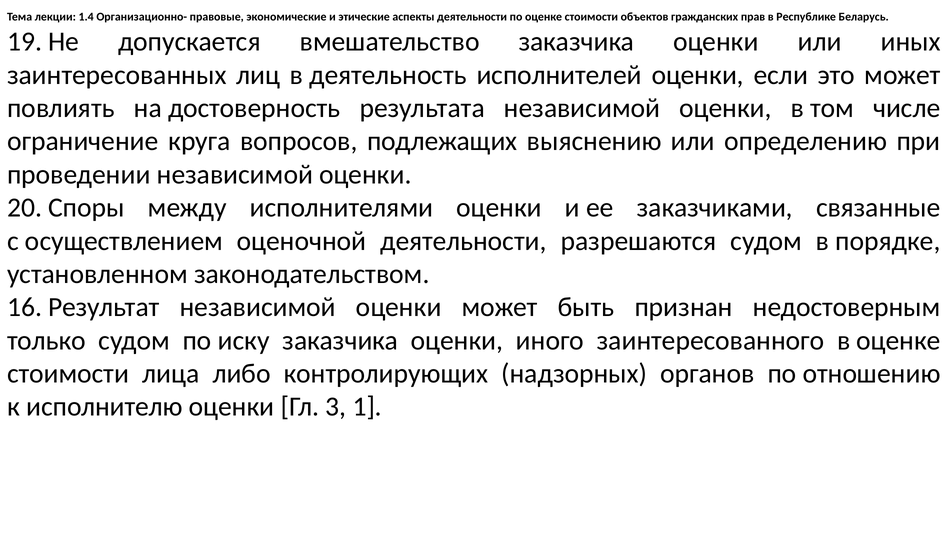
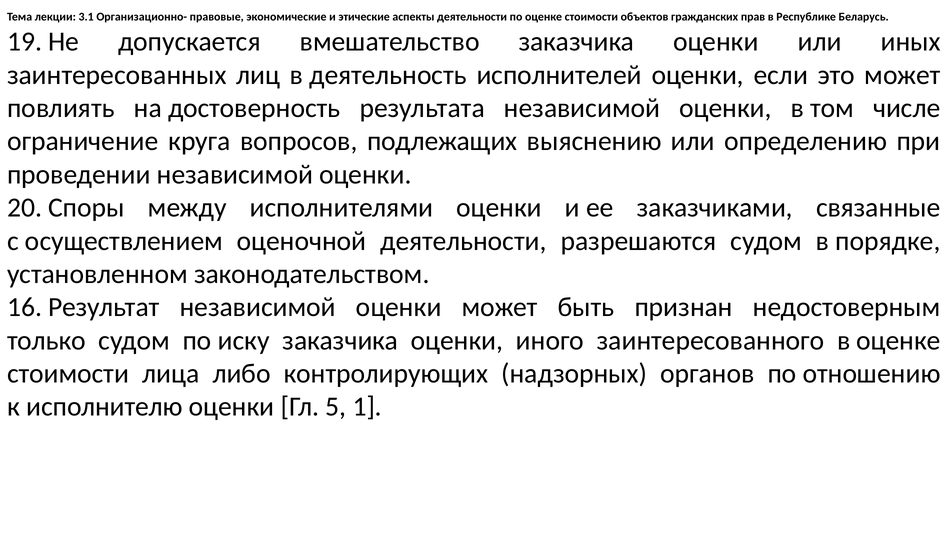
1.4: 1.4 -> 3.1
3: 3 -> 5
